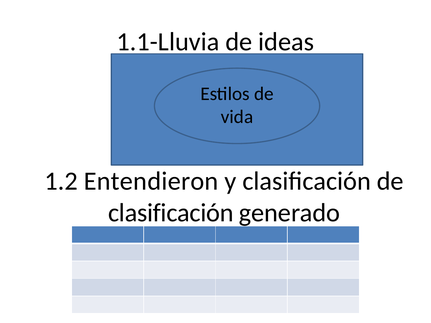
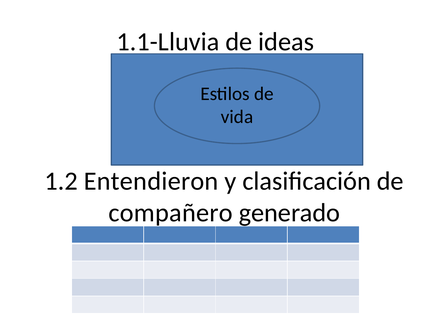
clasificación at (171, 213): clasificación -> compañero
